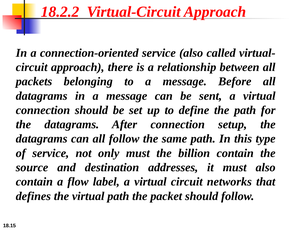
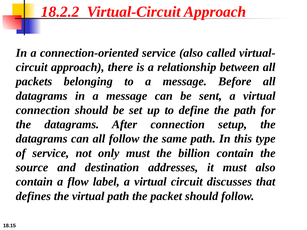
networks: networks -> discusses
